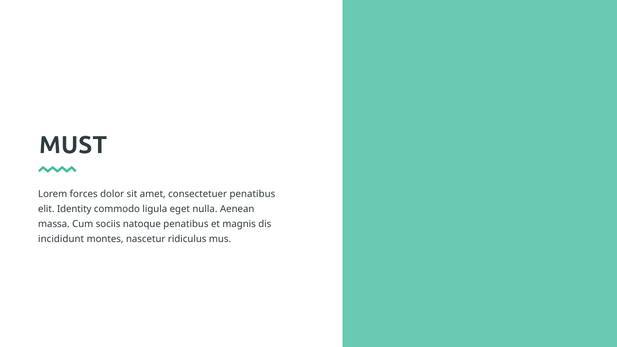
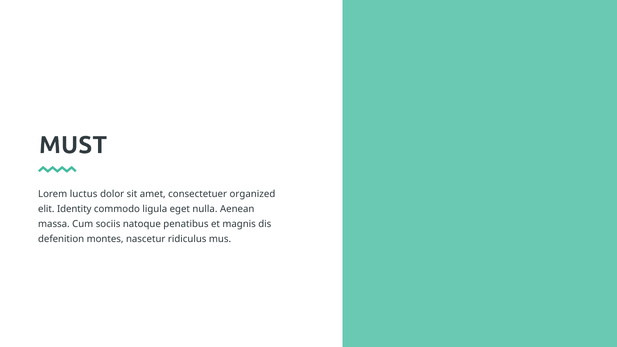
forces: forces -> luctus
consectetuer penatibus: penatibus -> organized
incididunt: incididunt -> defenition
